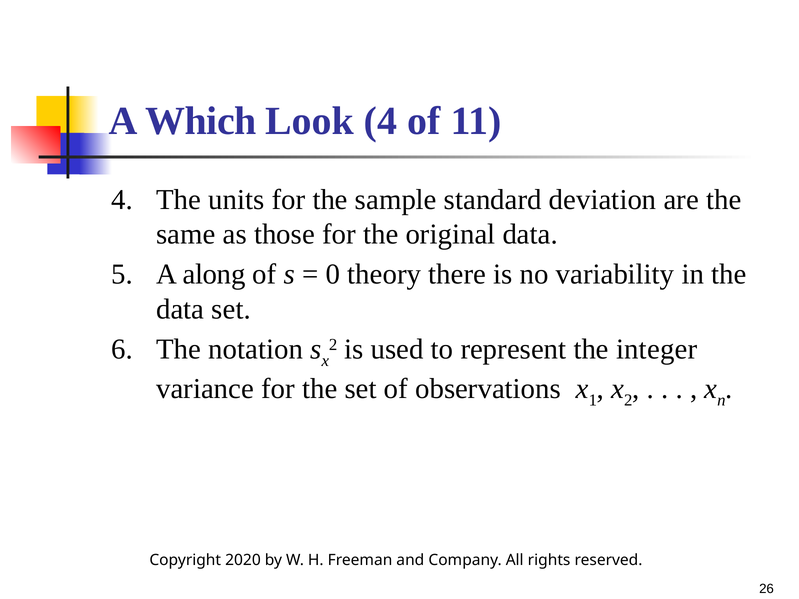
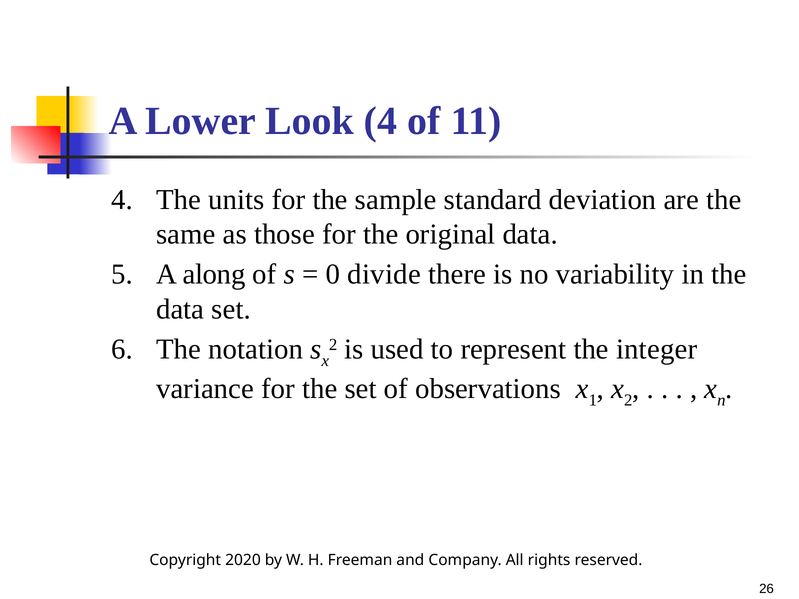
Which: Which -> Lower
theory: theory -> divide
